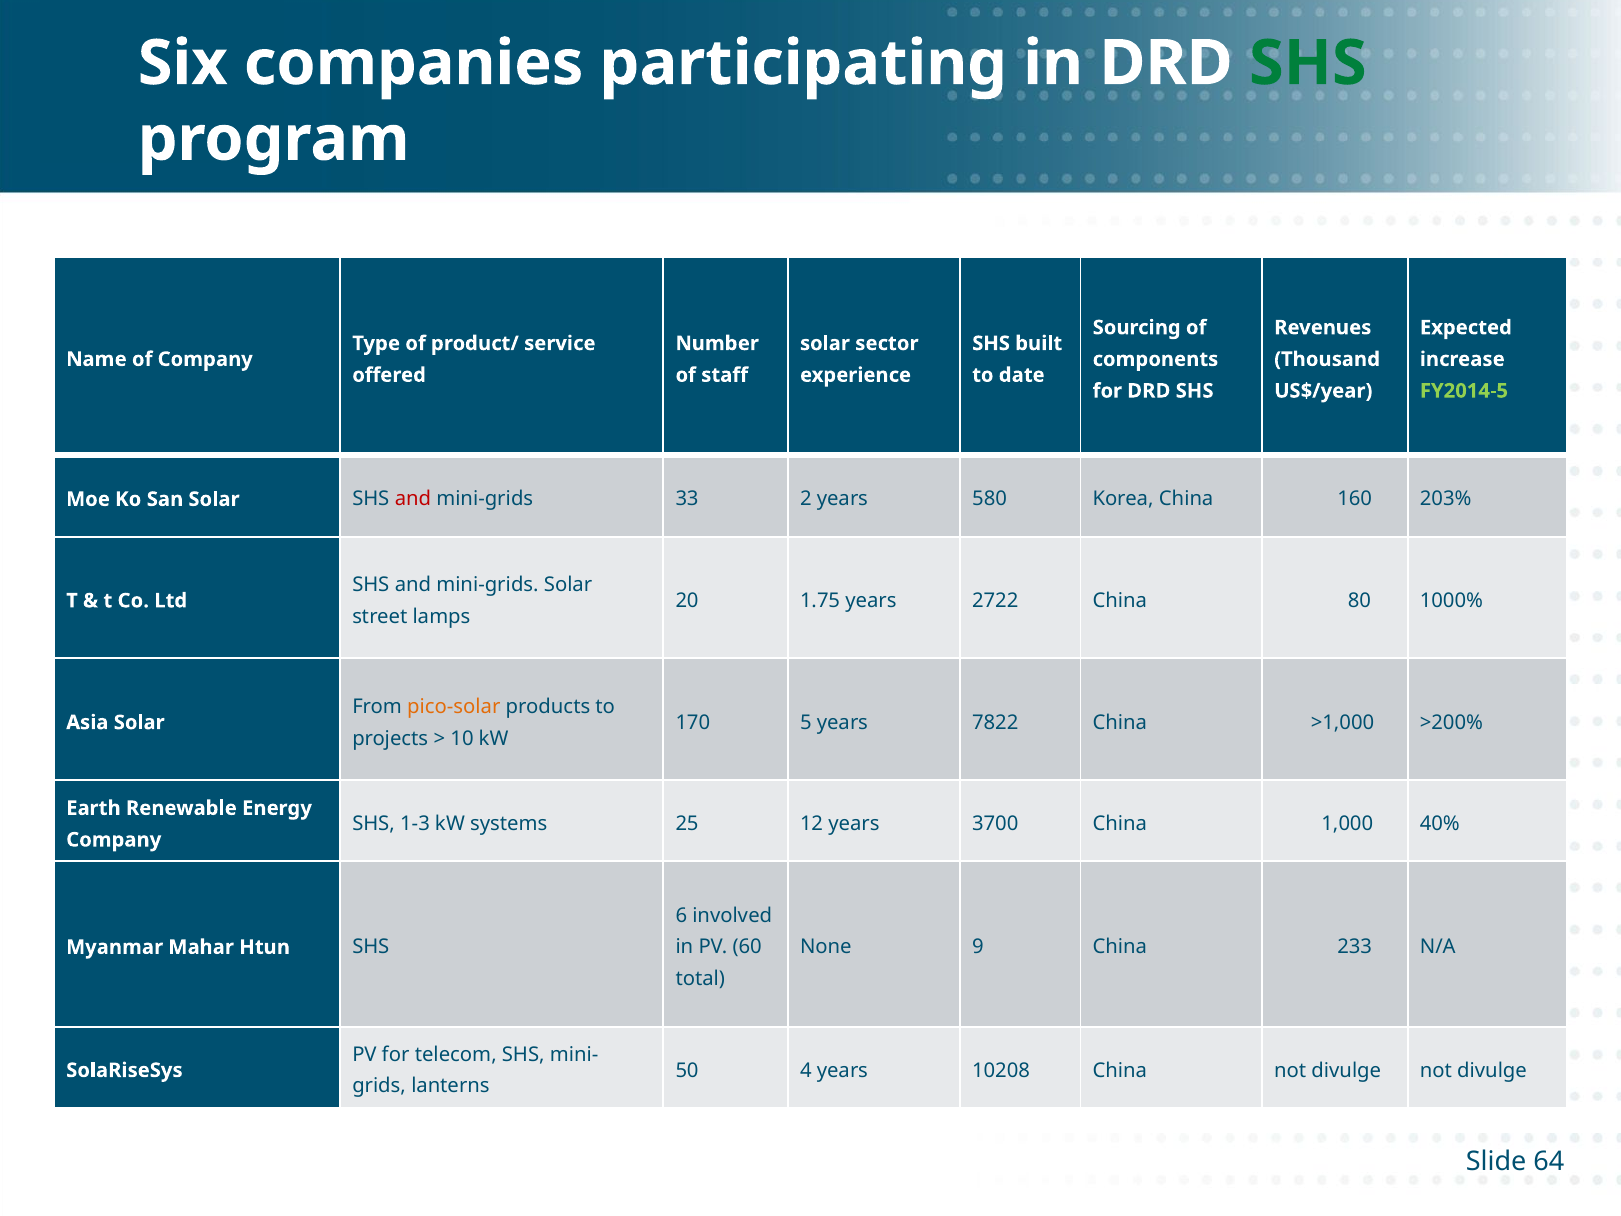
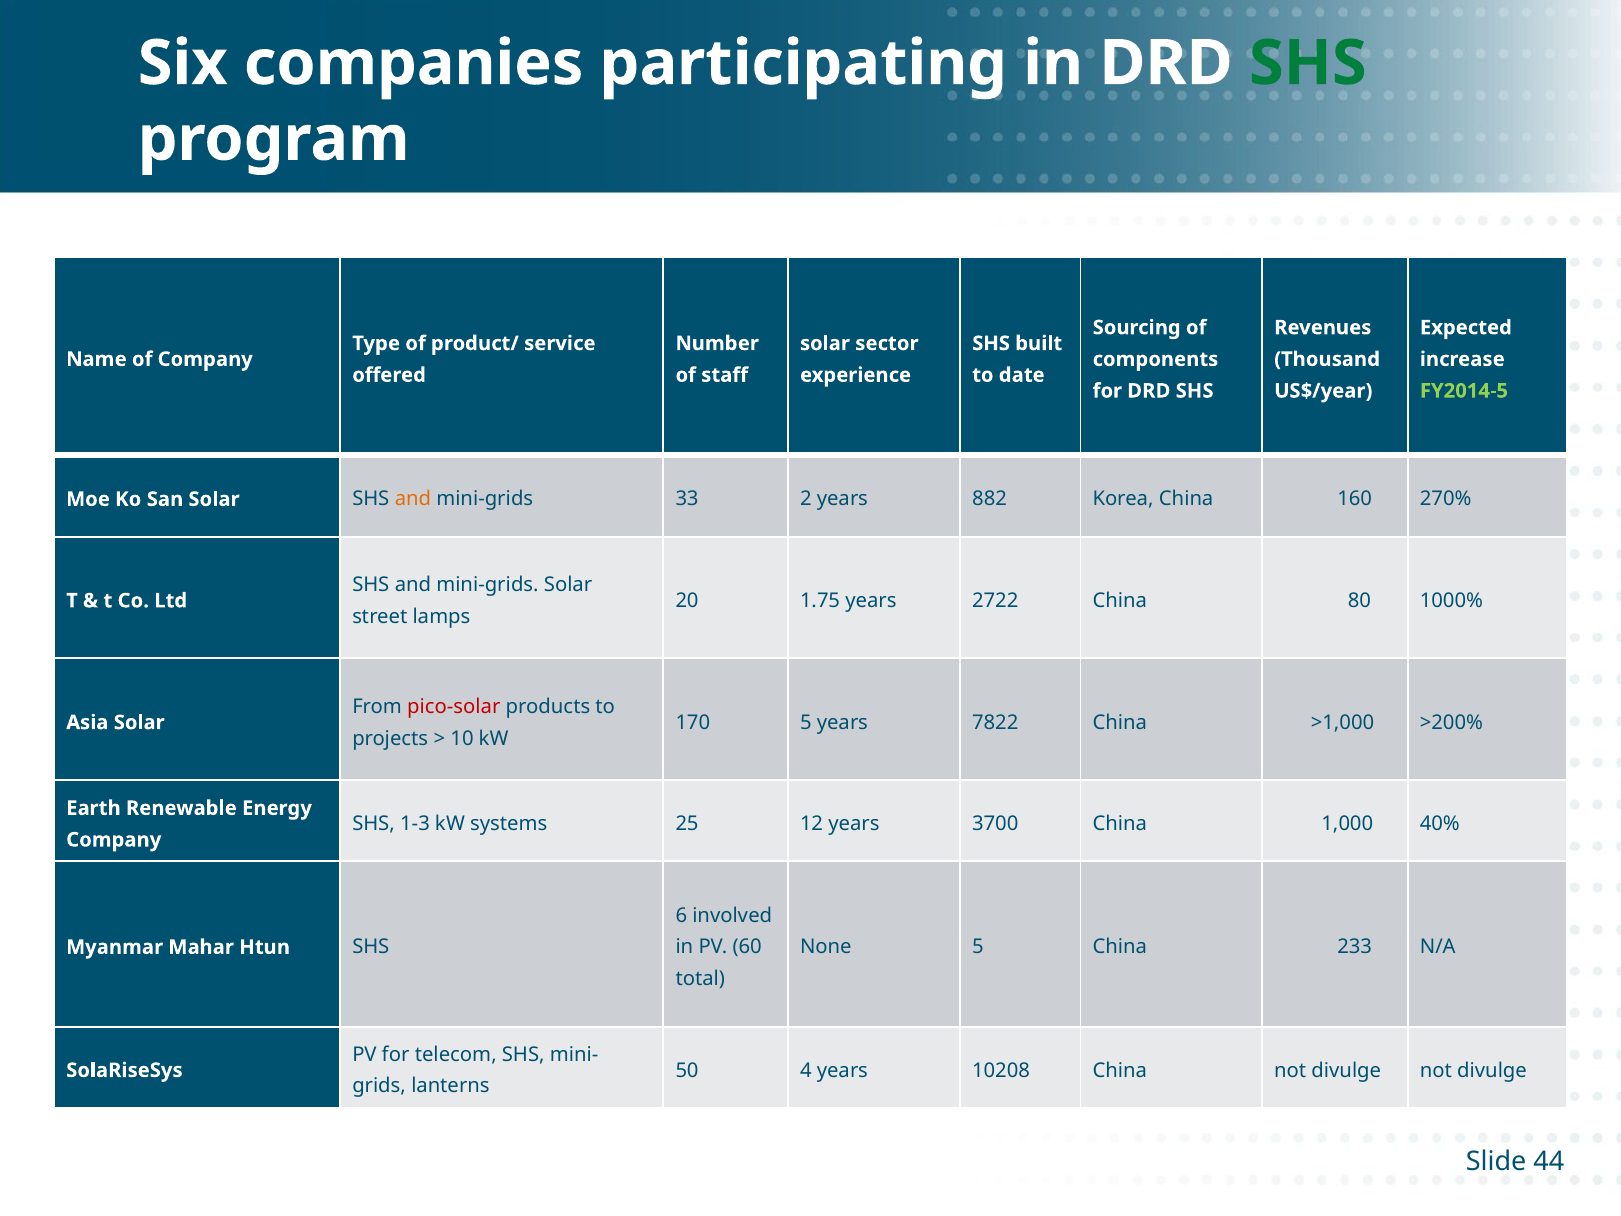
and at (413, 499) colour: red -> orange
580: 580 -> 882
203%: 203% -> 270%
pico-solar colour: orange -> red
None 9: 9 -> 5
64: 64 -> 44
